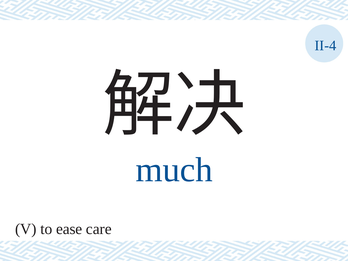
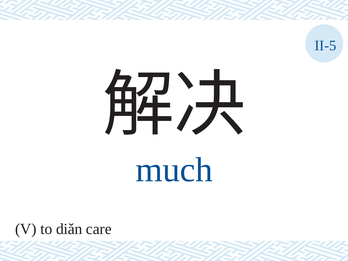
II-4: II-4 -> II-5
ease: ease -> diǎn
